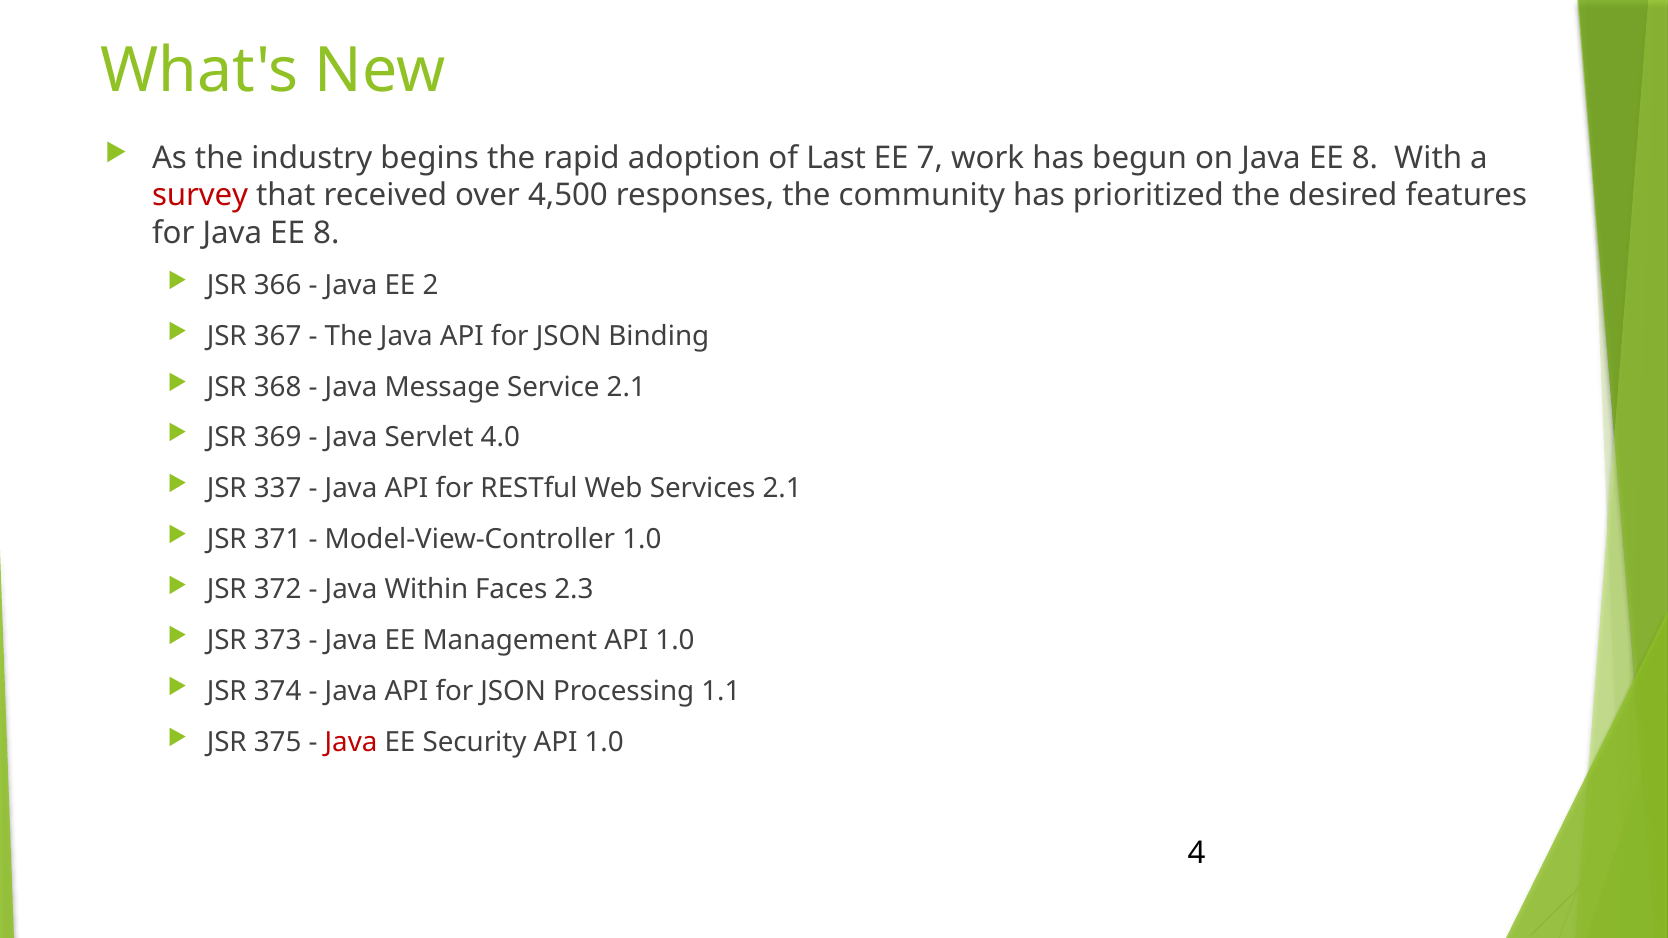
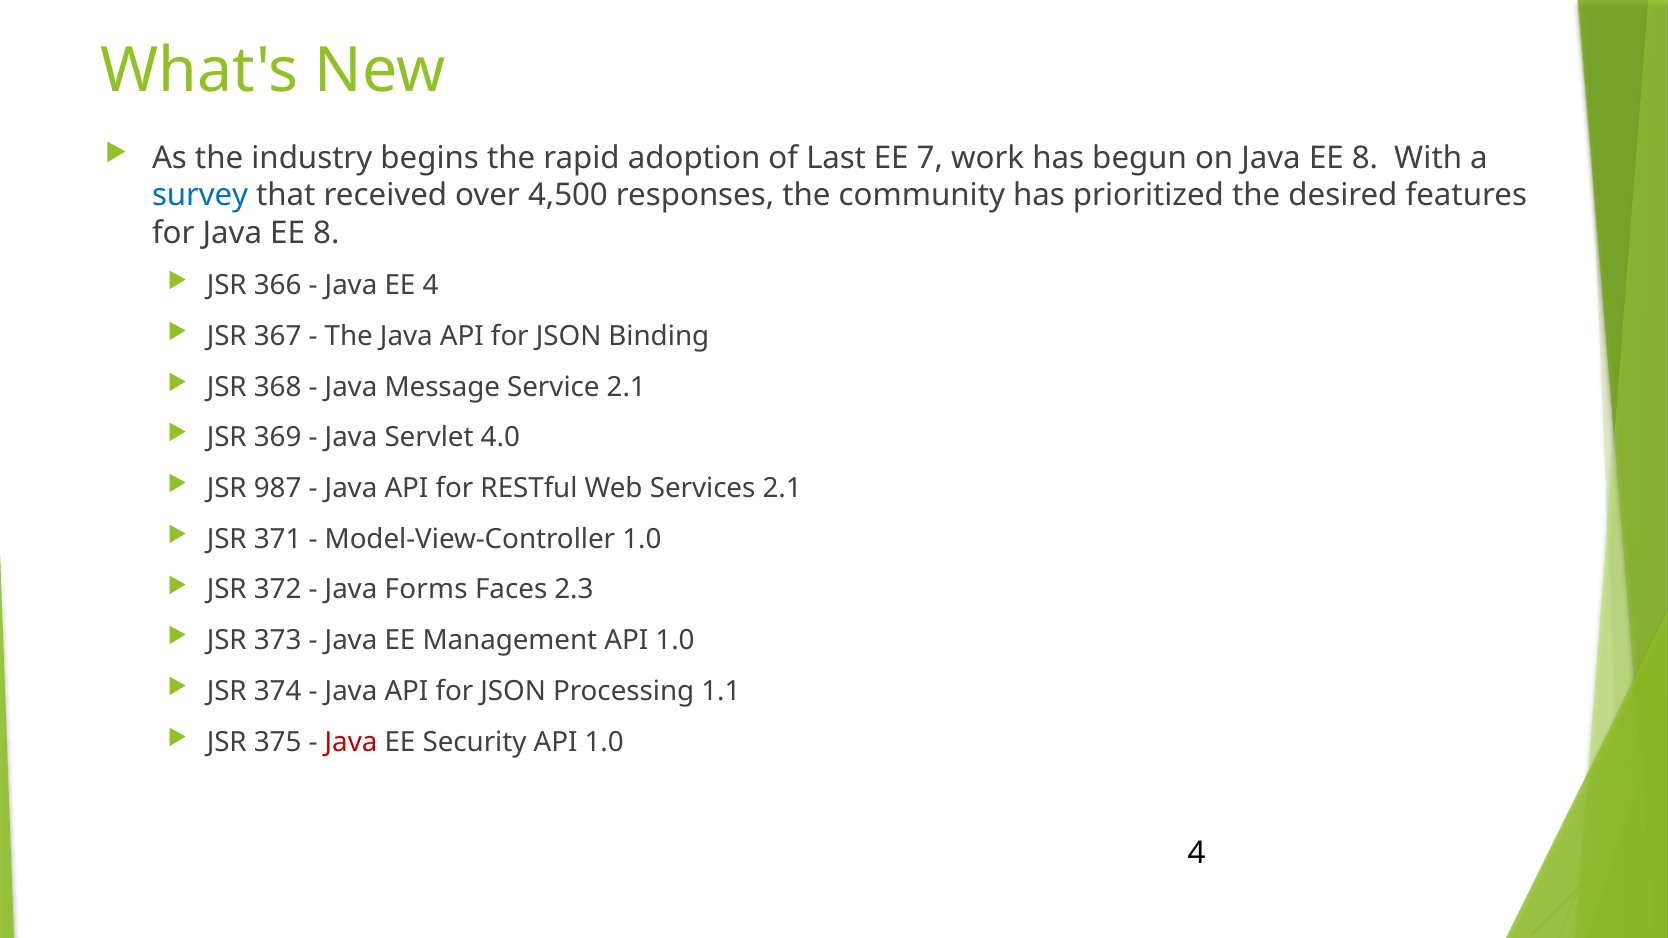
survey colour: red -> blue
EE 2: 2 -> 4
337: 337 -> 987
Within: Within -> Forms
